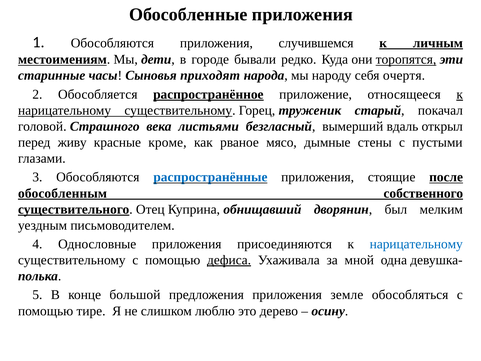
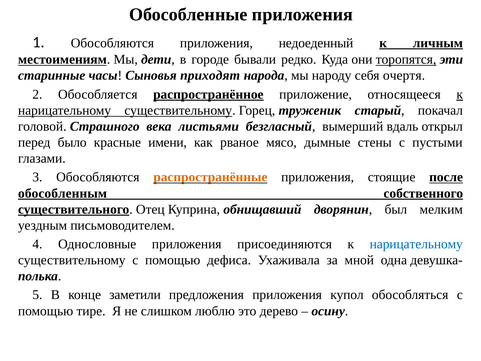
случившемся: случившемся -> недоеденный
живу: живу -> было
кроме: кроме -> имени
распространённые colour: blue -> orange
дефиса underline: present -> none
большой: большой -> заметили
земле: земле -> купол
